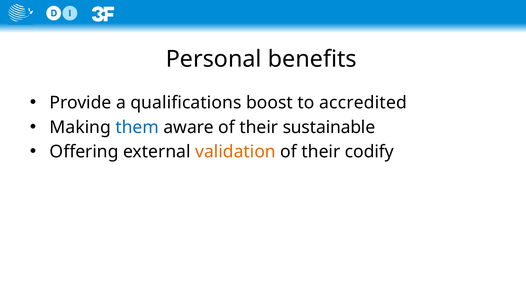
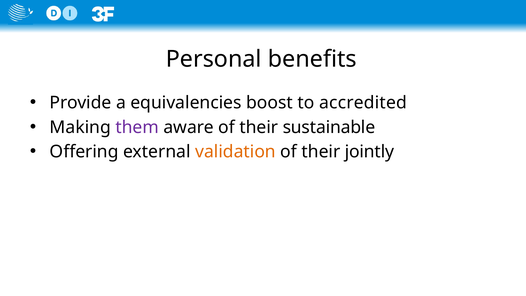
qualifications: qualifications -> equivalencies
them colour: blue -> purple
codify: codify -> jointly
